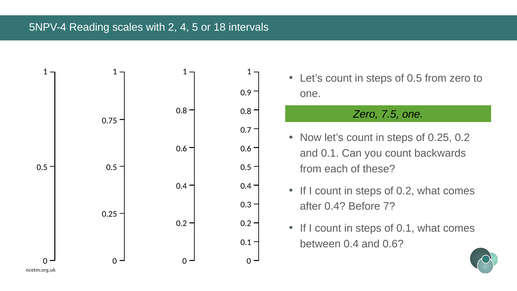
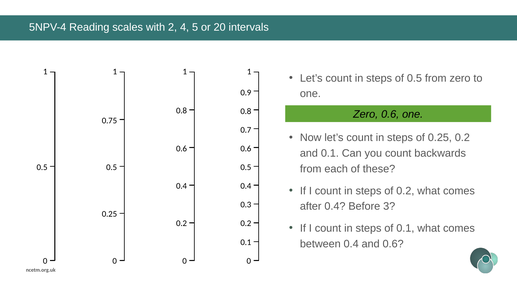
18: 18 -> 20
Zero 7.5: 7.5 -> 0.6
7: 7 -> 3
